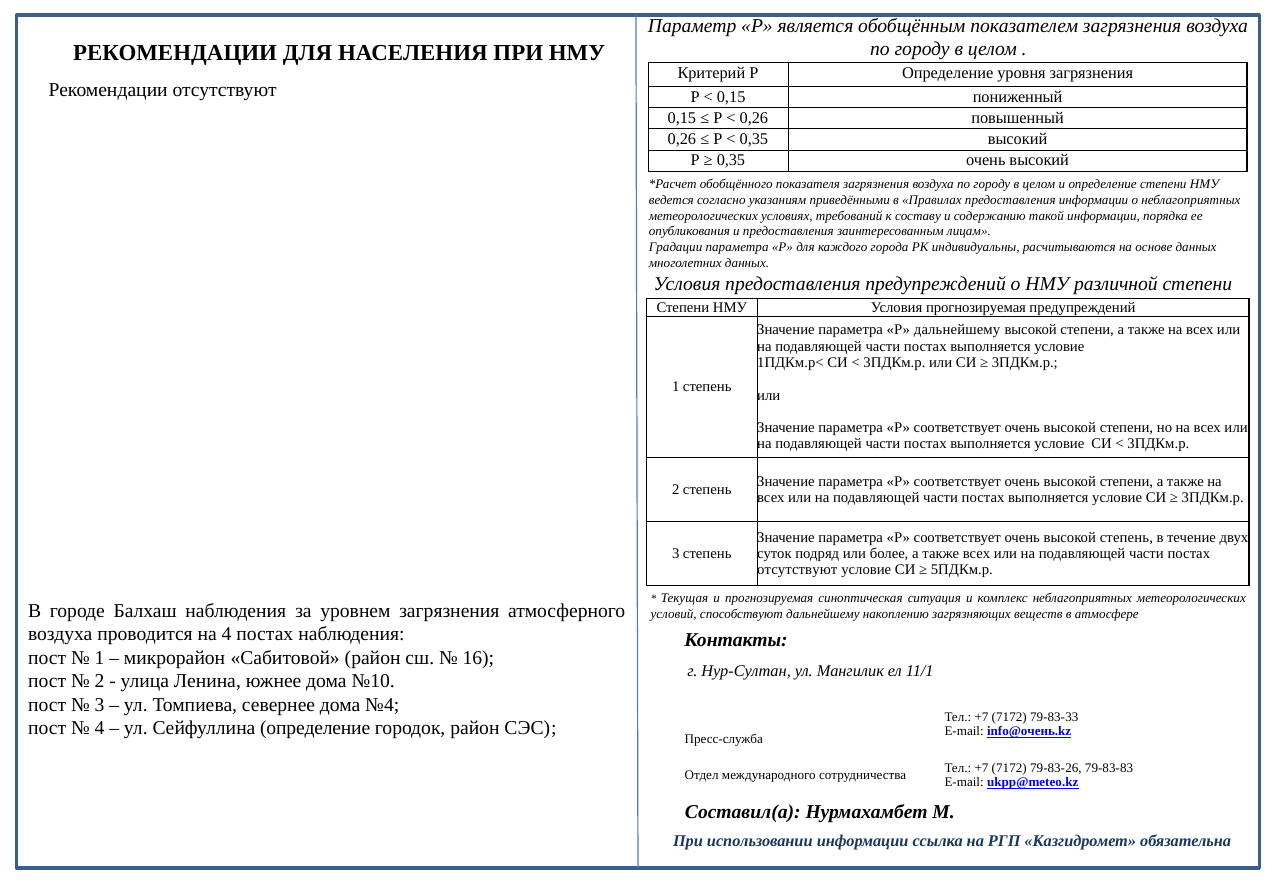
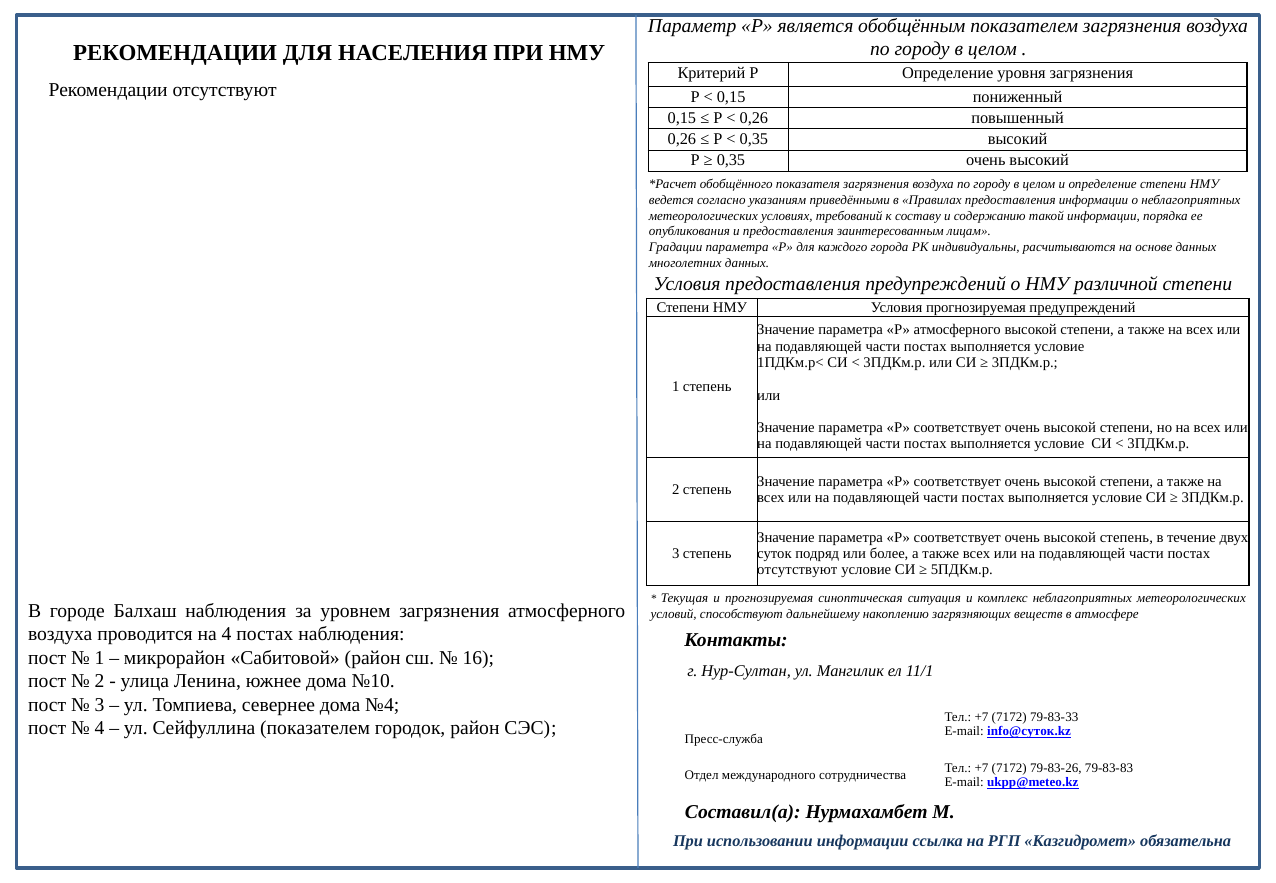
Р дальнейшему: дальнейшему -> атмосферного
Сейфуллина определение: определение -> показателем
info@очень.kz: info@очень.kz -> info@суток.kz
